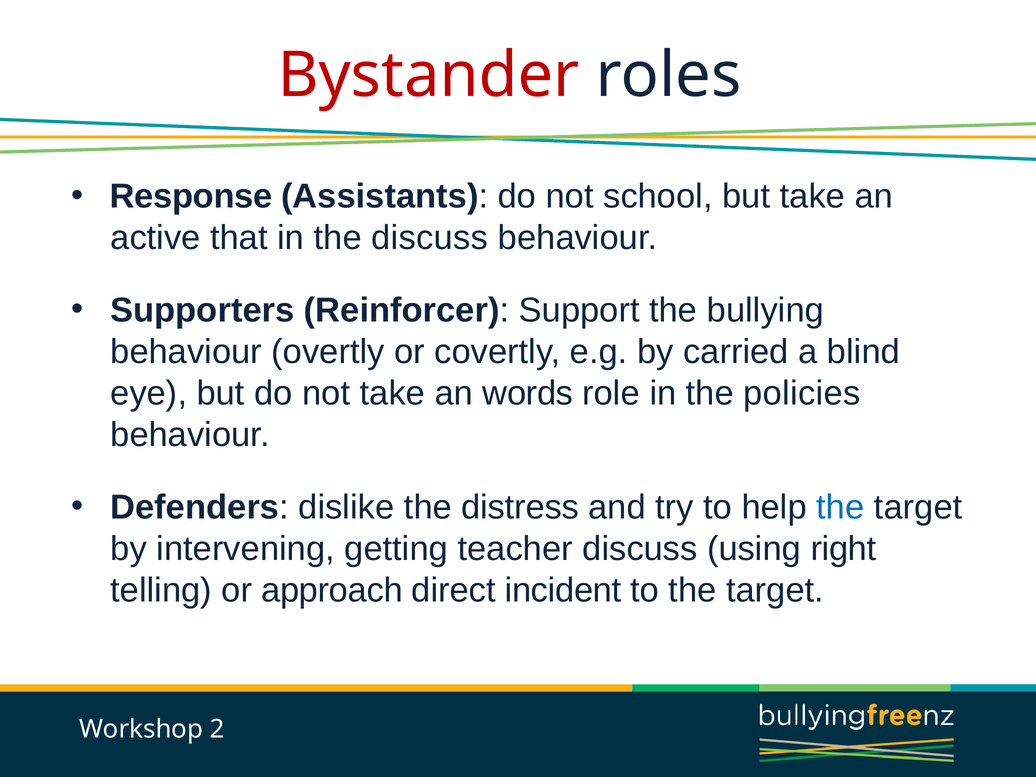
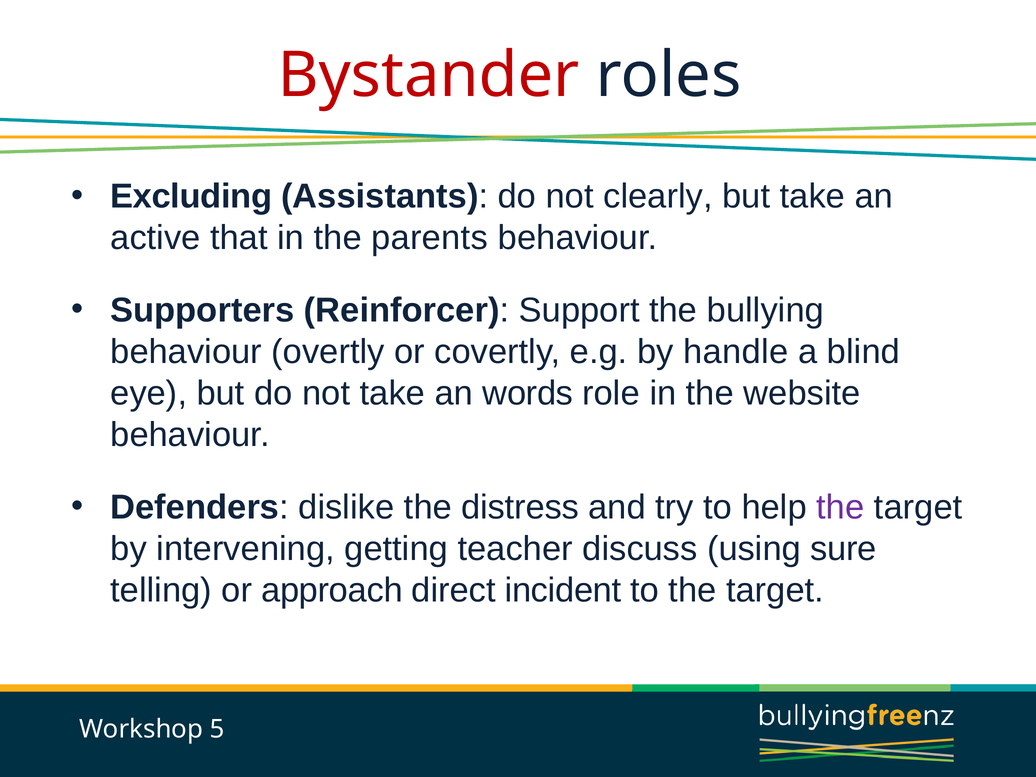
Response: Response -> Excluding
school: school -> clearly
the discuss: discuss -> parents
carried: carried -> handle
policies: policies -> website
the at (840, 507) colour: blue -> purple
right: right -> sure
2: 2 -> 5
